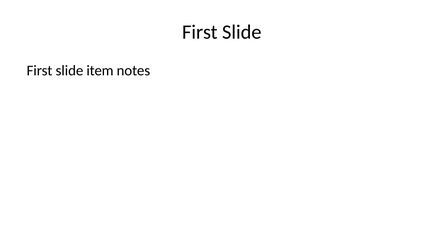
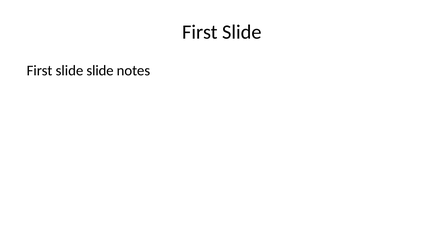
slide item: item -> slide
